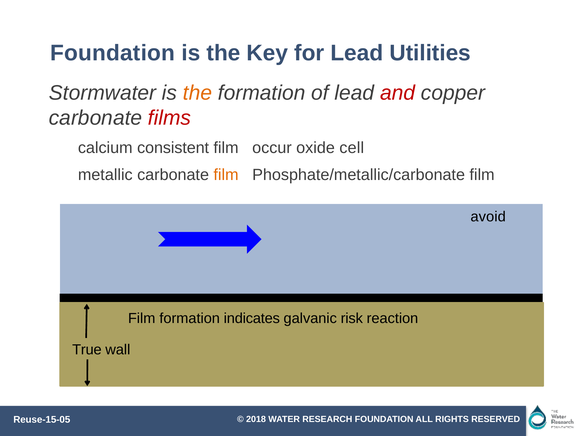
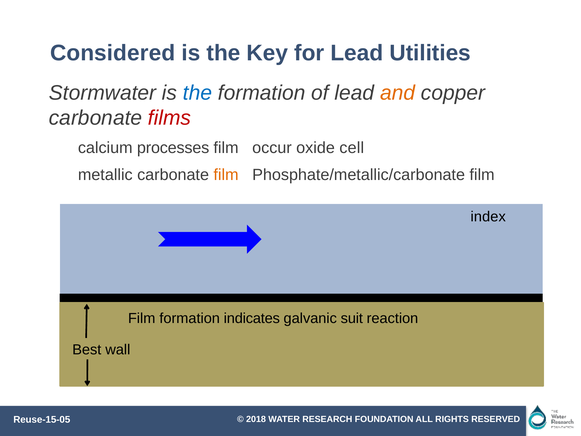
Foundation at (113, 53): Foundation -> Considered
the at (197, 93) colour: orange -> blue
and colour: red -> orange
consistent: consistent -> processes
avoid: avoid -> index
risk: risk -> suit
True: True -> Best
